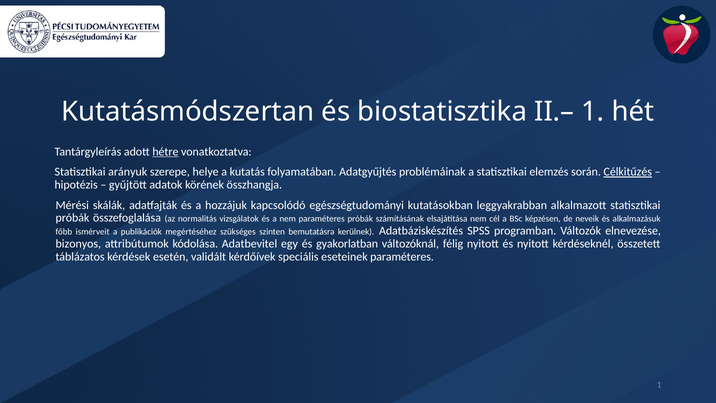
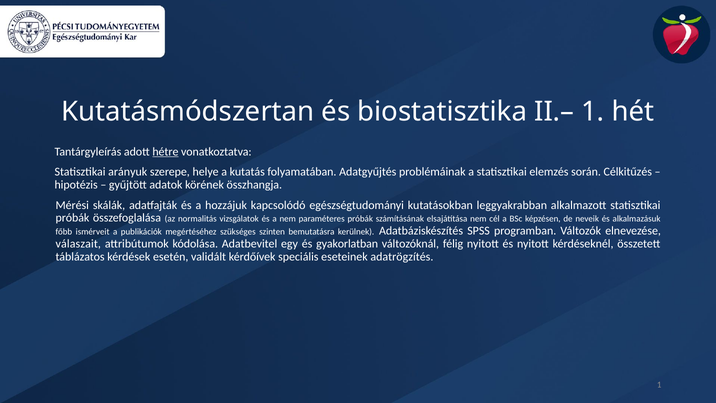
Célkitűzés underline: present -> none
bizonyos: bizonyos -> válaszait
eseteinek paraméteres: paraméteres -> adatrögzítés
